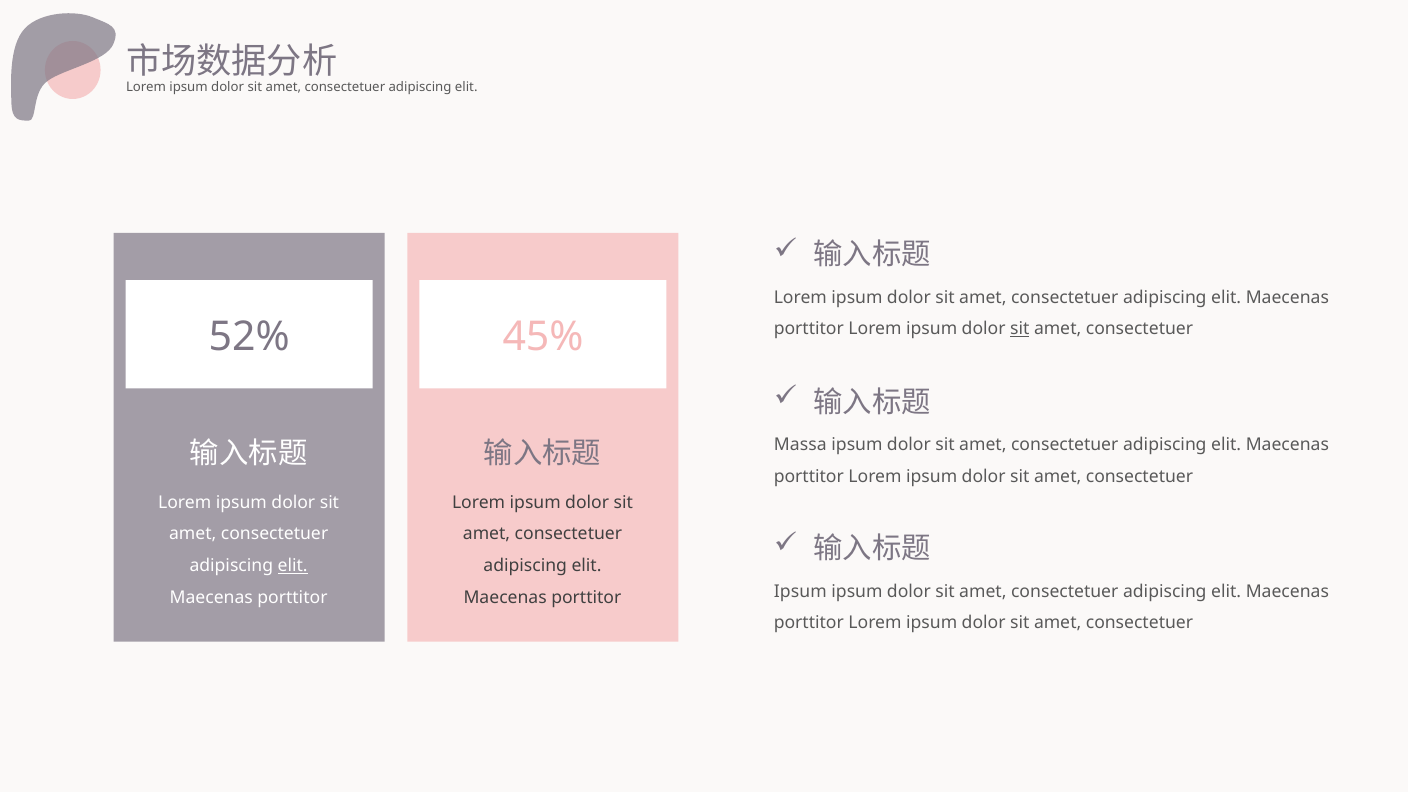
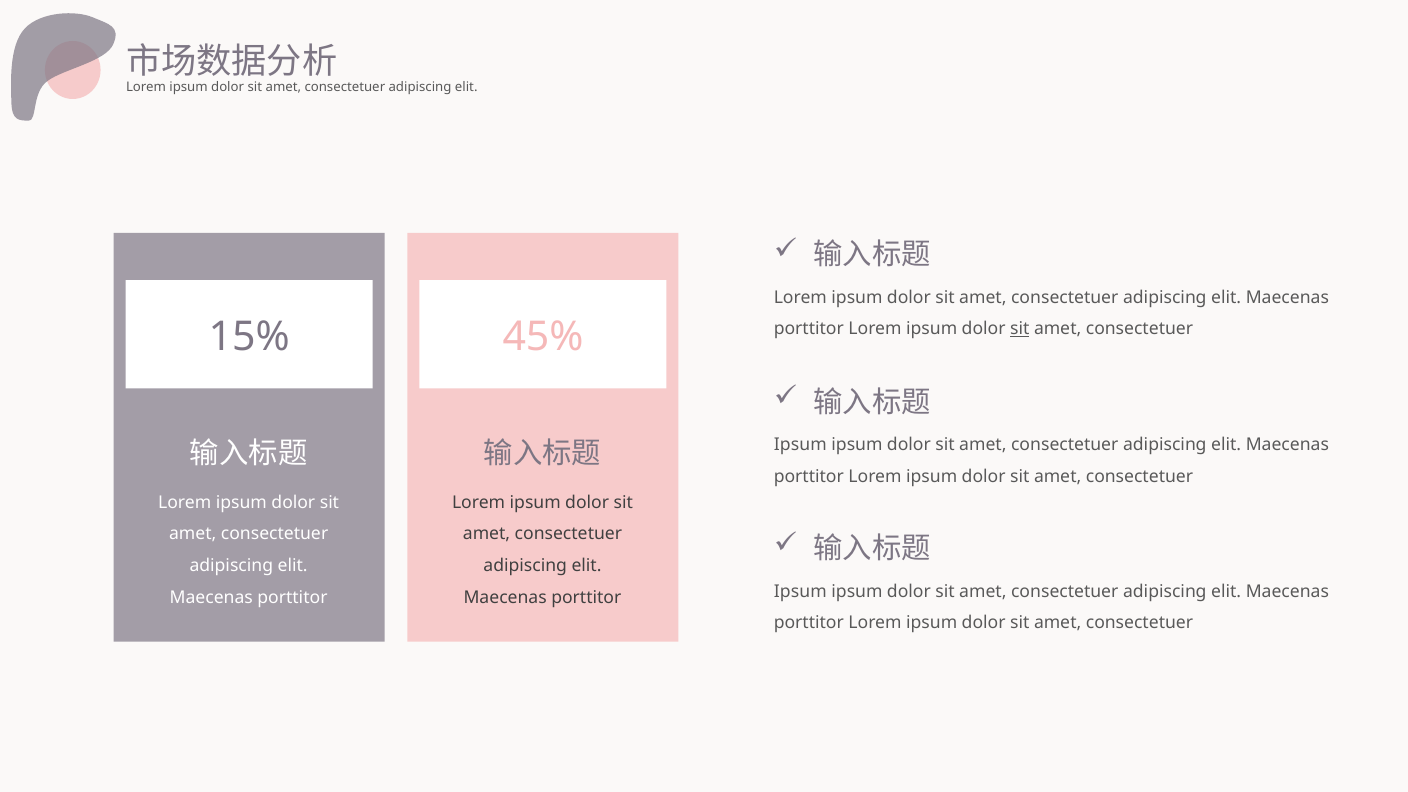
52%: 52% -> 15%
Massa at (800, 445): Massa -> Ipsum
elit at (293, 566) underline: present -> none
